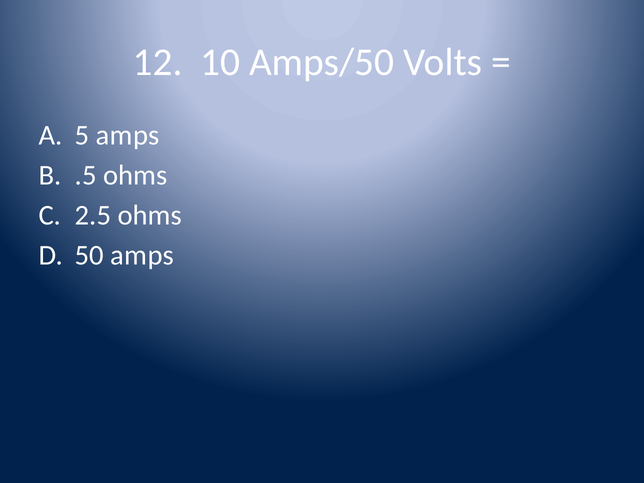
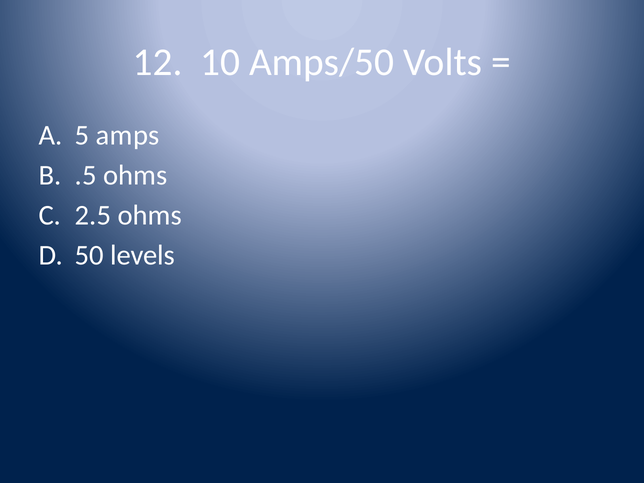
50 amps: amps -> levels
